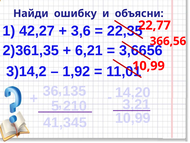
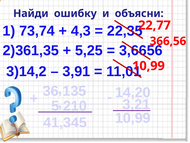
42,27: 42,27 -> 73,74
3,6: 3,6 -> 4,3
6,21: 6,21 -> 5,25
1,92: 1,92 -> 3,91
